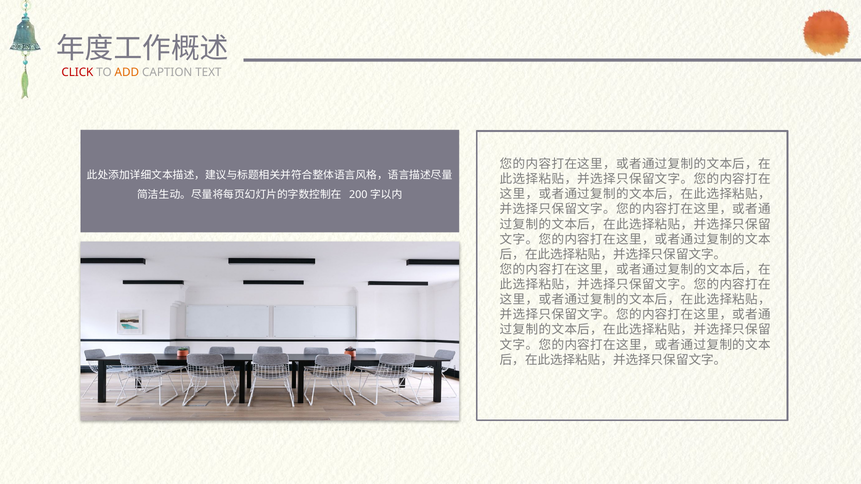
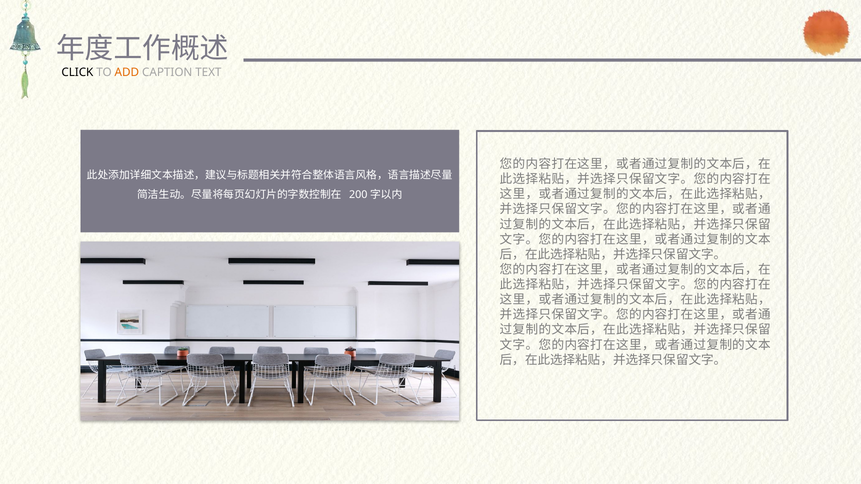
CLICK colour: red -> black
